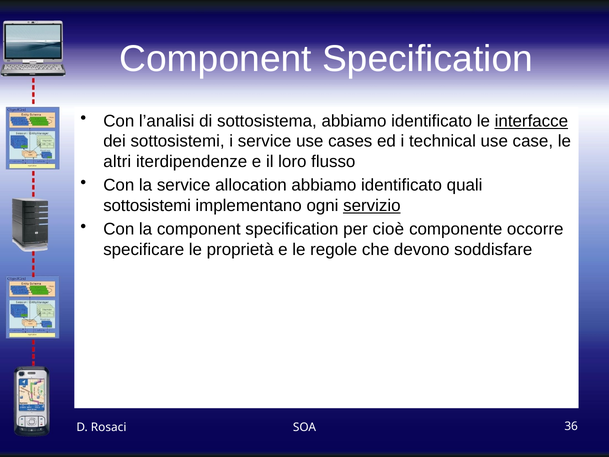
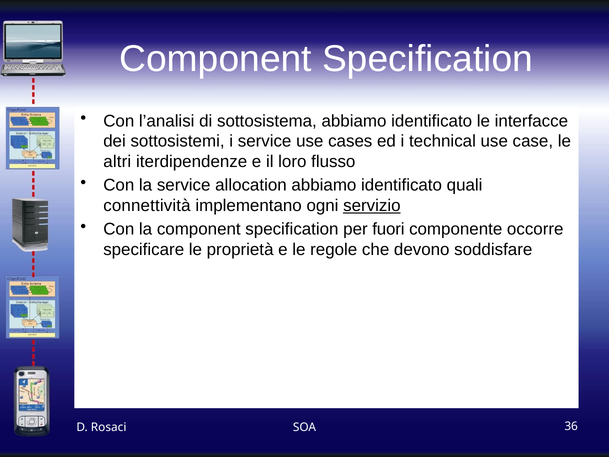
interfacce underline: present -> none
sottosistemi at (147, 206): sottosistemi -> connettività
cioè: cioè -> fuori
